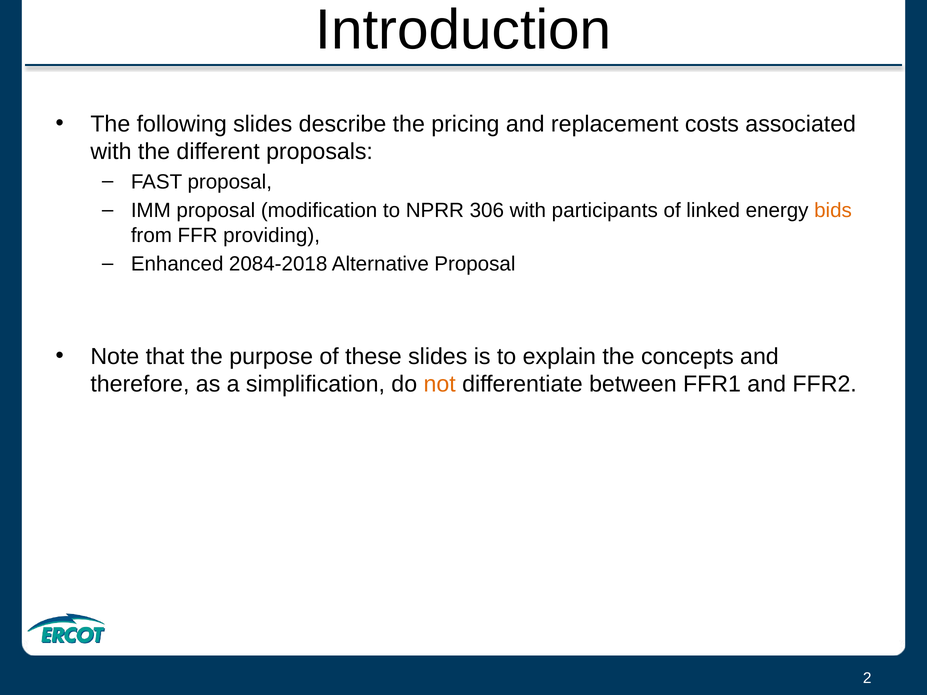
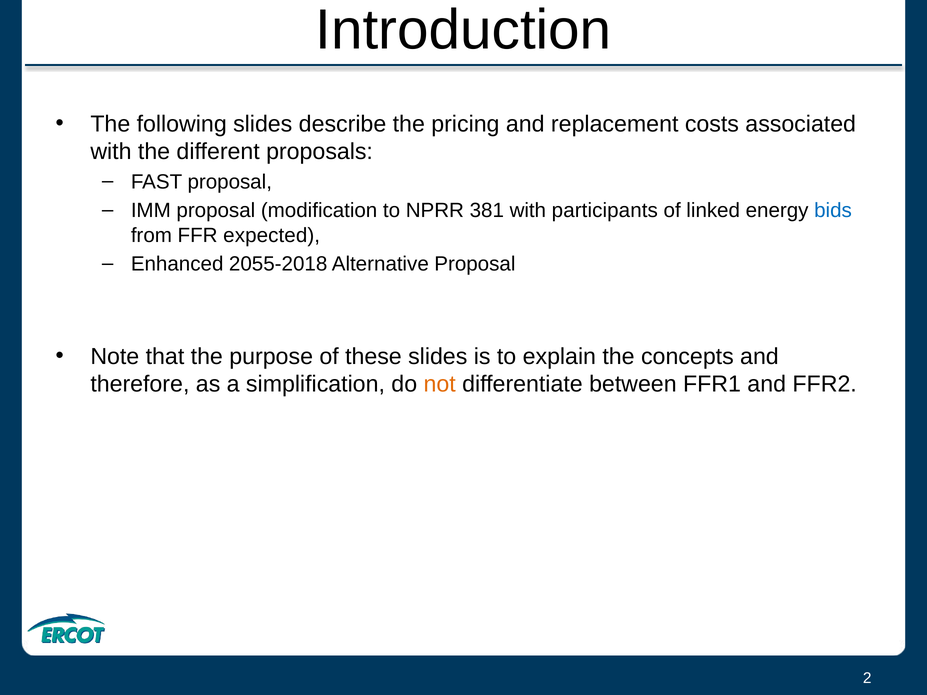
306: 306 -> 381
bids colour: orange -> blue
providing: providing -> expected
2084-2018: 2084-2018 -> 2055-2018
